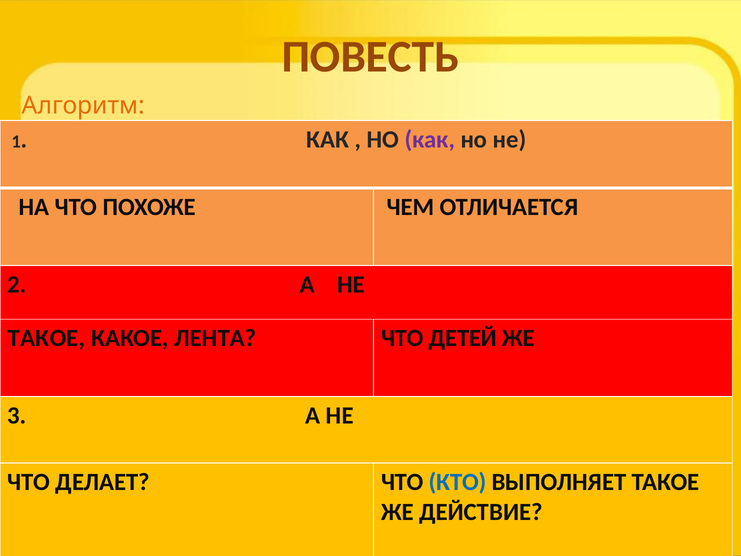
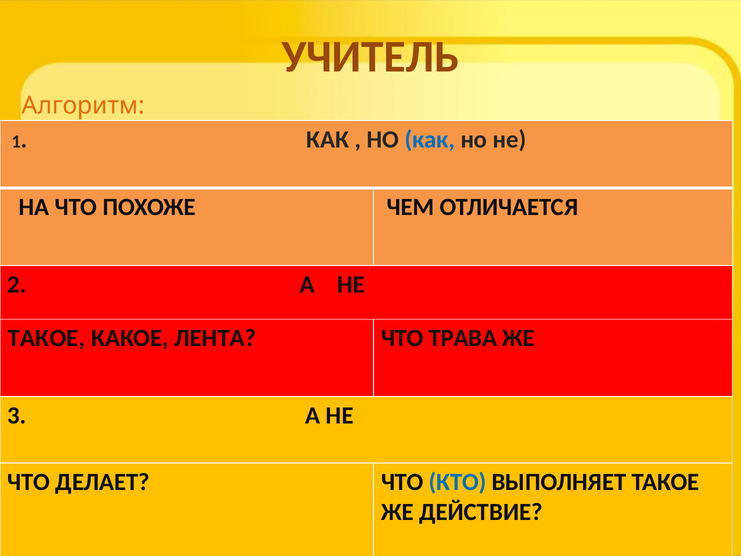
ПОВЕСТЬ: ПОВЕСТЬ -> УЧИТЕЛЬ
как at (430, 139) colour: purple -> blue
ДЕТЕЙ: ДЕТЕЙ -> ТРАВА
